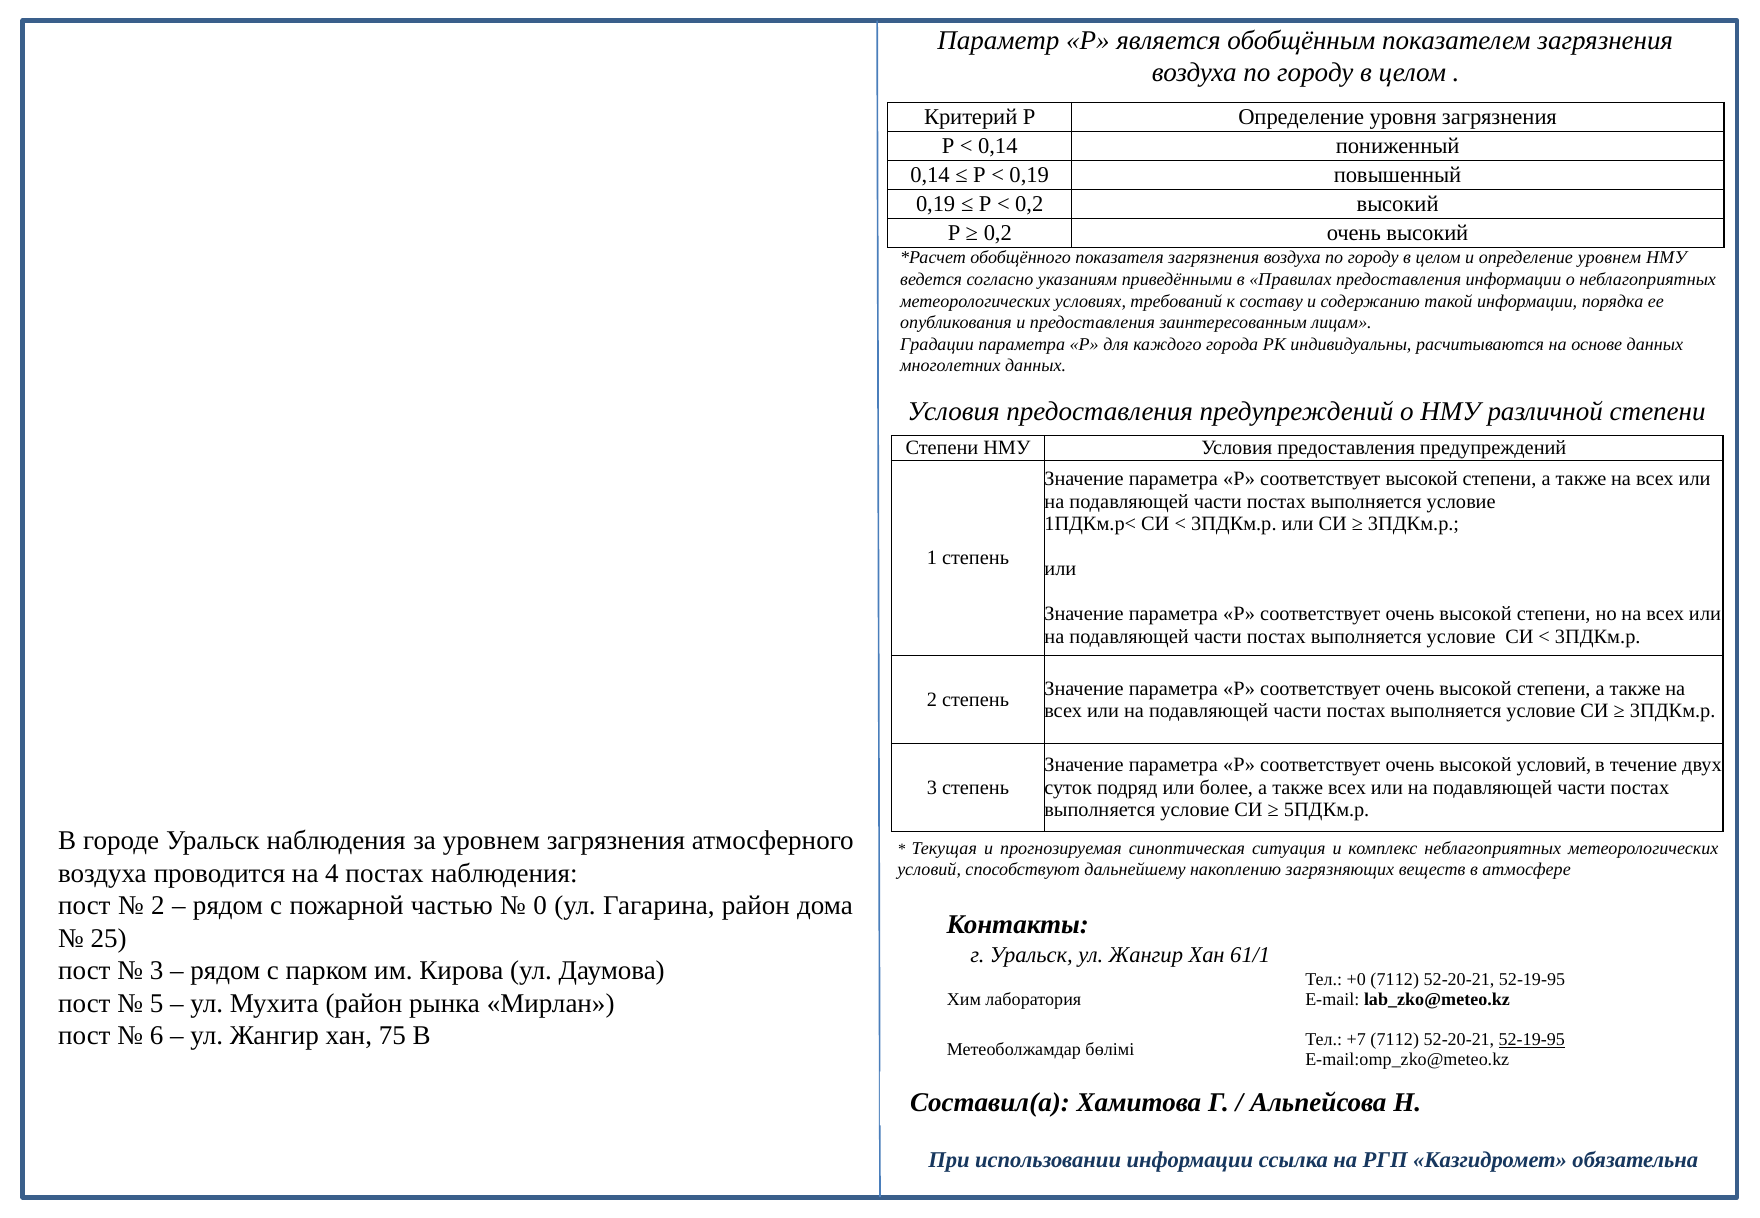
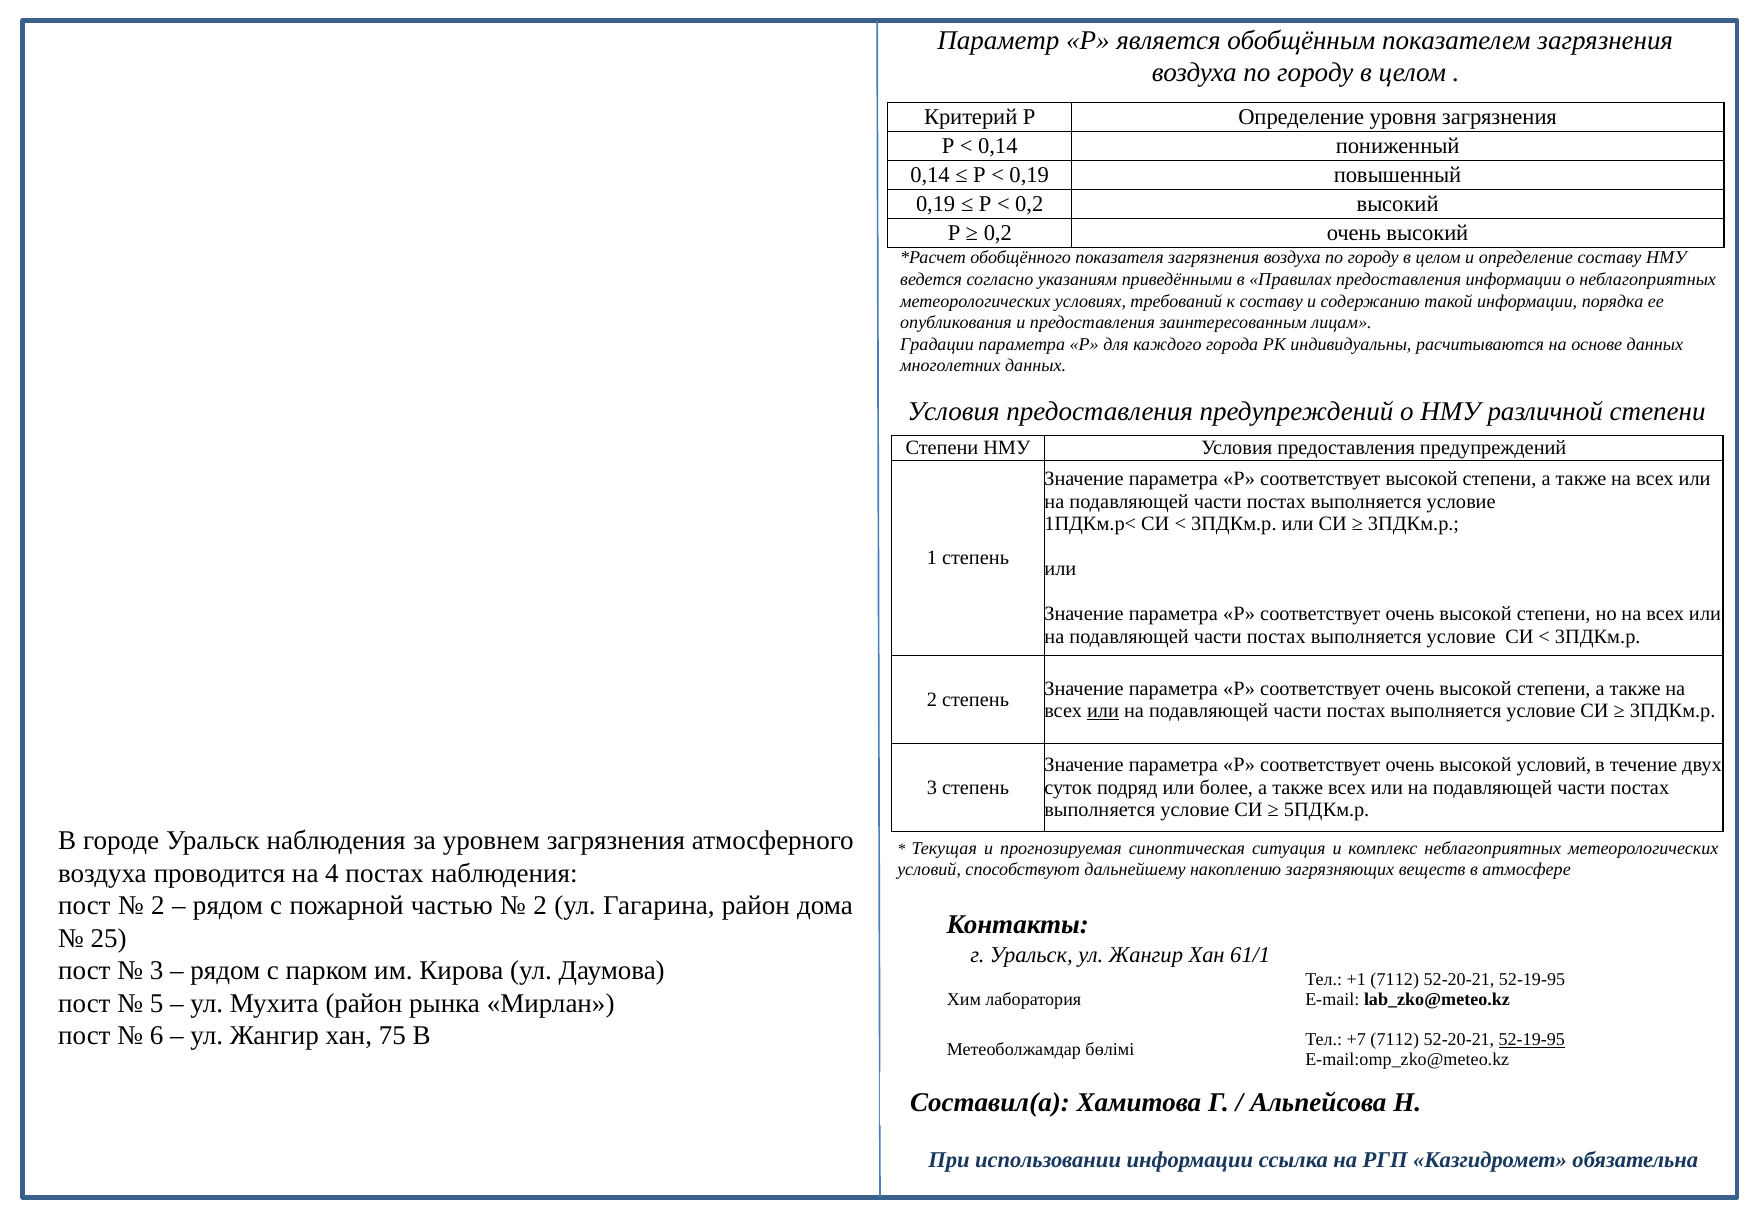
определение уровнем: уровнем -> составу
или at (1103, 711) underline: none -> present
0 at (540, 906): 0 -> 2
+0: +0 -> +1
